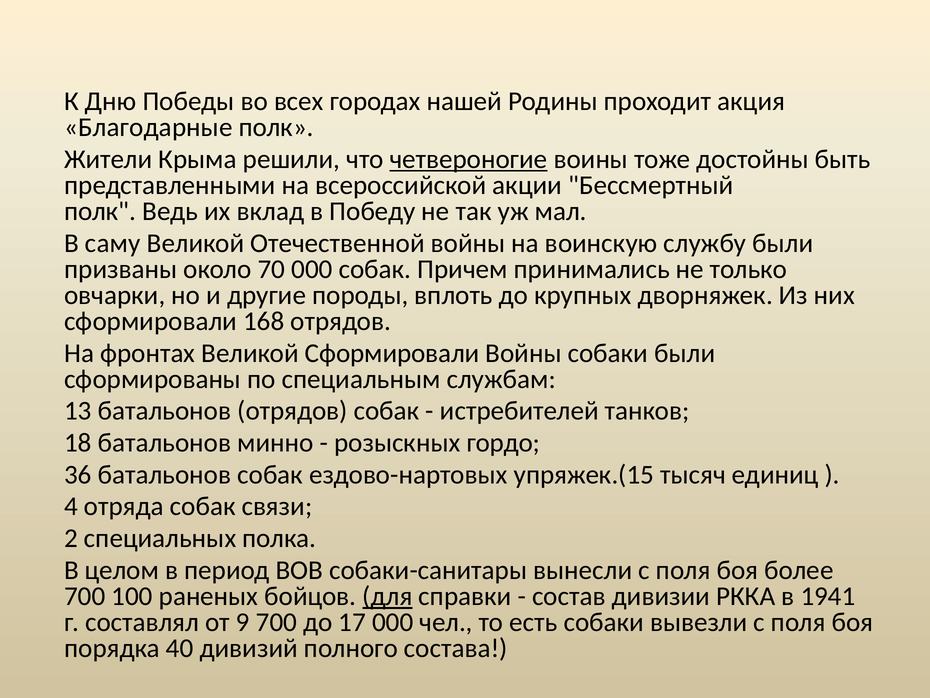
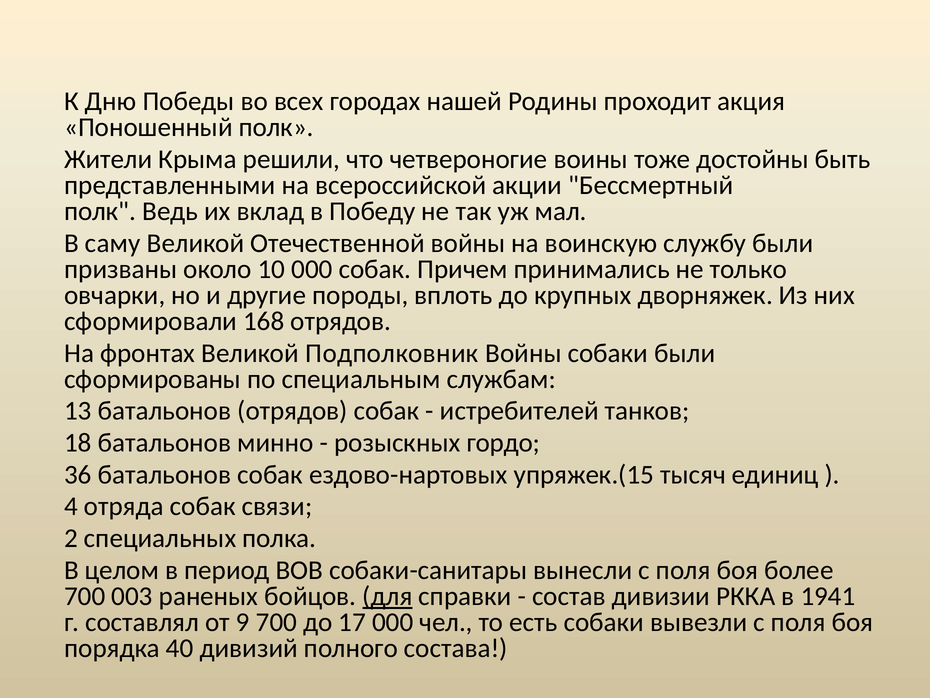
Благодарные: Благодарные -> Поношенный
четвероногие underline: present -> none
70: 70 -> 10
Великой Сформировали: Сформировали -> Подполковник
100: 100 -> 003
